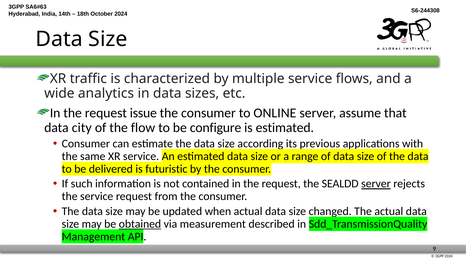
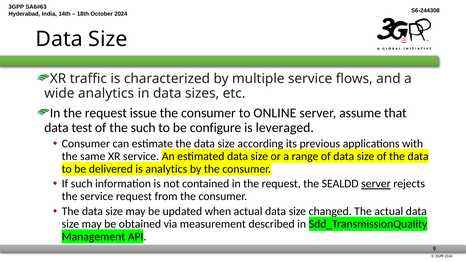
city: city -> test
the flow: flow -> such
is estimated: estimated -> leveraged
is futuristic: futuristic -> analytics
obtained underline: present -> none
